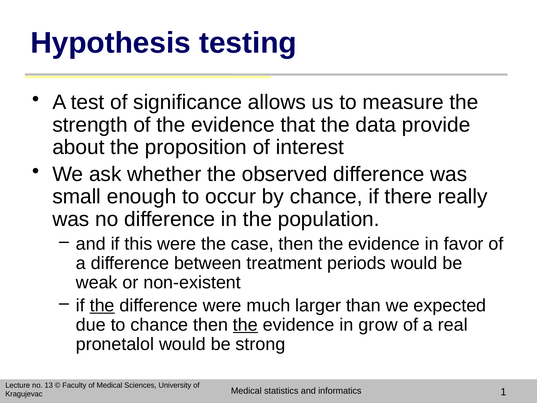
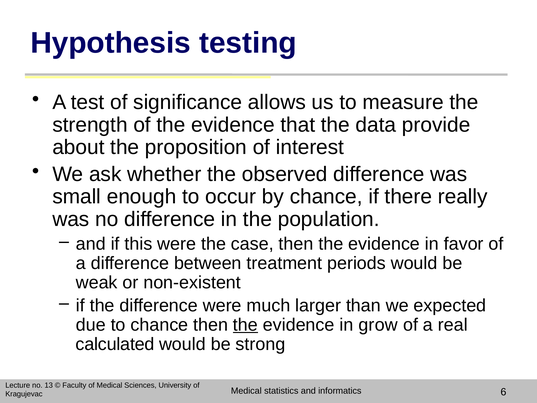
the at (102, 305) underline: present -> none
pronetalol: pronetalol -> calculated
1: 1 -> 6
